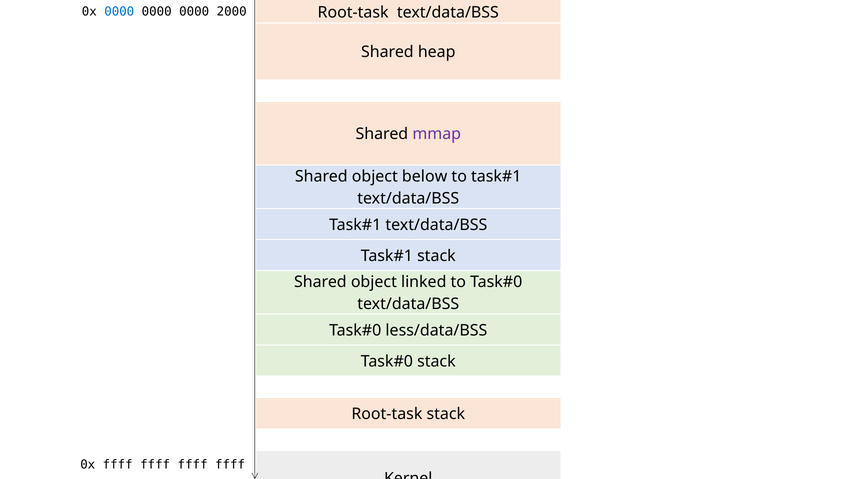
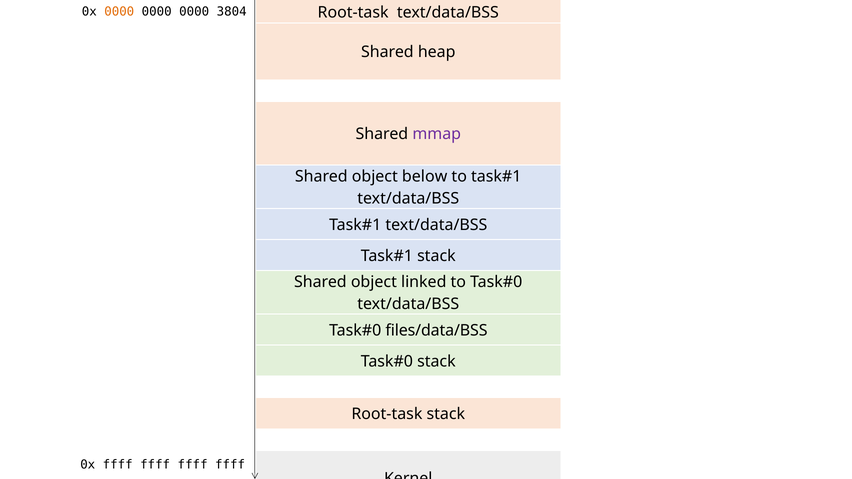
0000 at (119, 11) colour: blue -> orange
2000: 2000 -> 3804
less/data/BSS: less/data/BSS -> files/data/BSS
